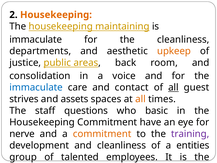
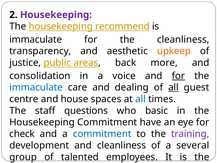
Housekeeping at (56, 15) colour: orange -> purple
housekeeping maintaining: maintaining -> recommend
departments: departments -> transparency
room: room -> more
for at (178, 76) underline: none -> present
contact: contact -> dealing
strives: strives -> centre
assets: assets -> house
all at (140, 99) colour: orange -> blue
nerve: nerve -> check
commitment at (102, 134) colour: orange -> blue
entities: entities -> several
